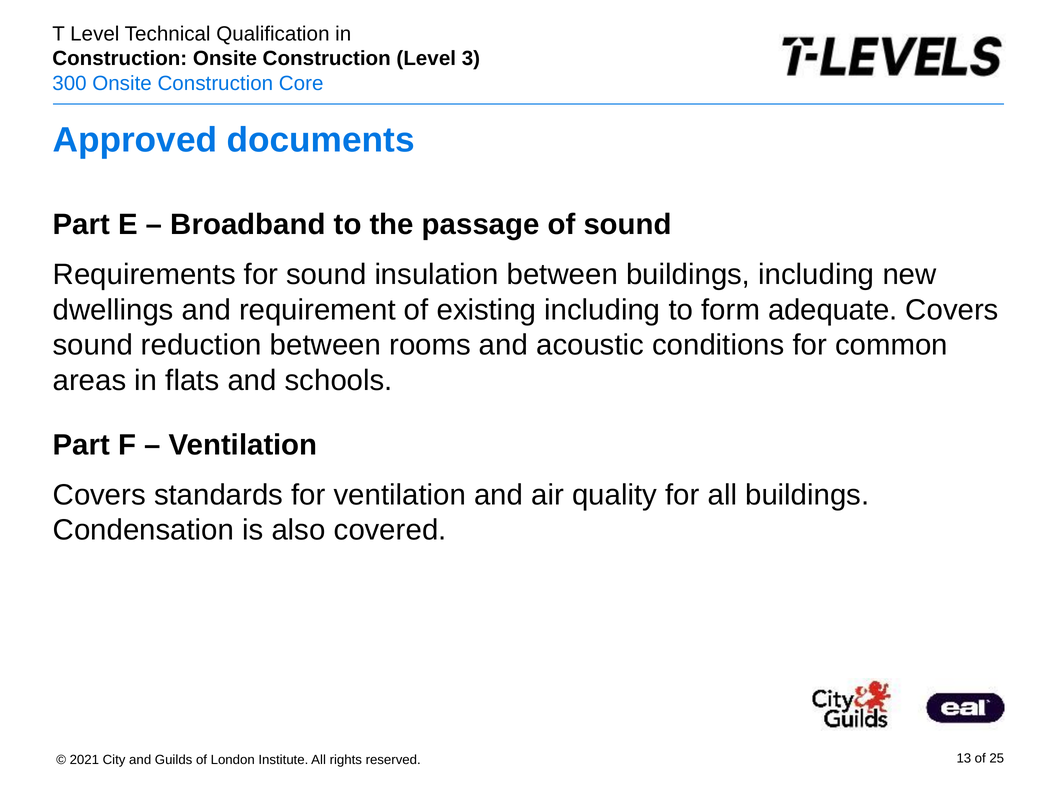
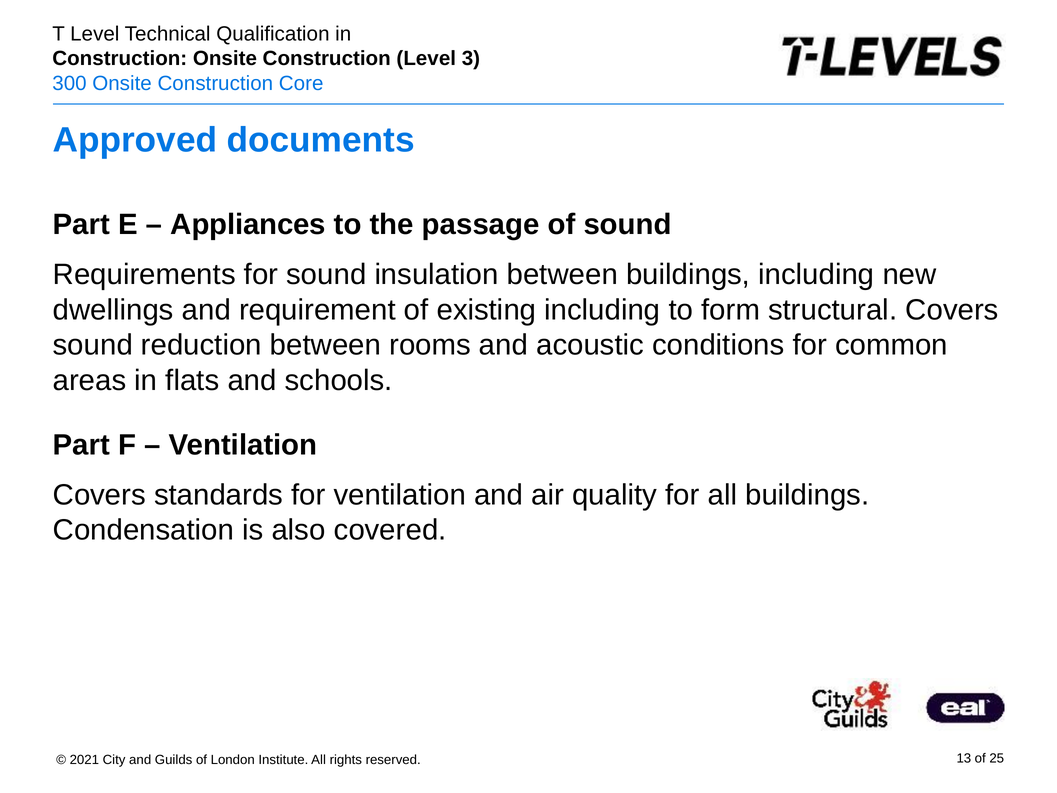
Broadband: Broadband -> Appliances
adequate: adequate -> structural
